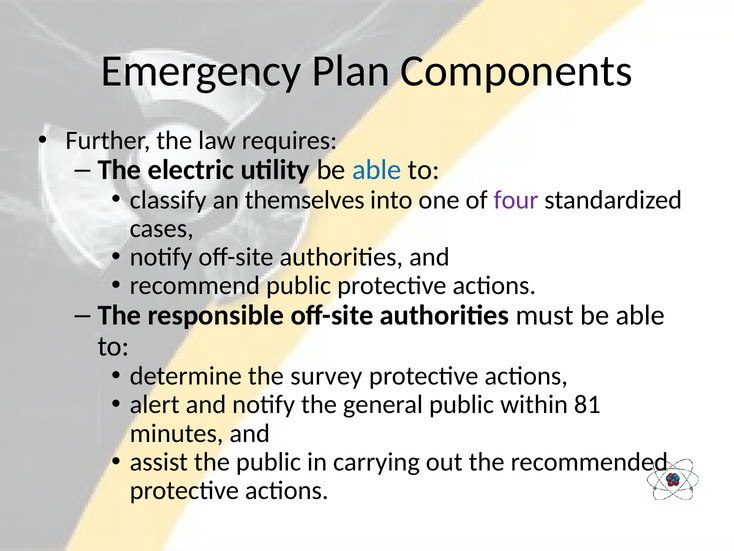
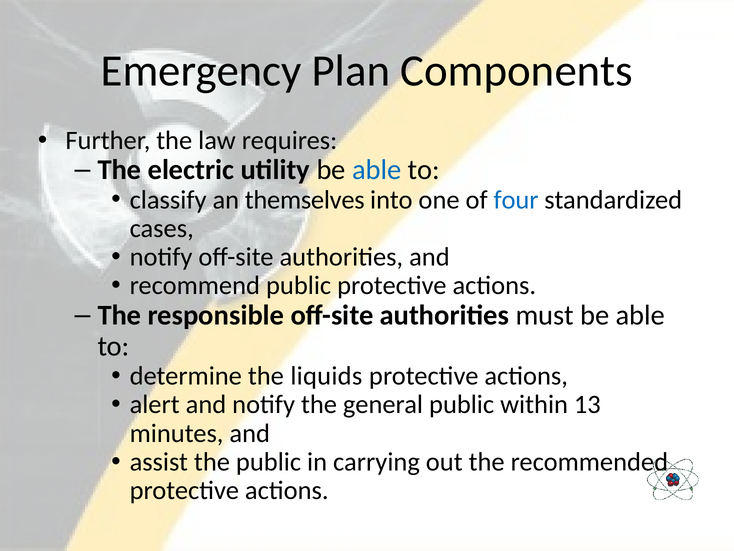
four colour: purple -> blue
survey: survey -> liquids
81: 81 -> 13
